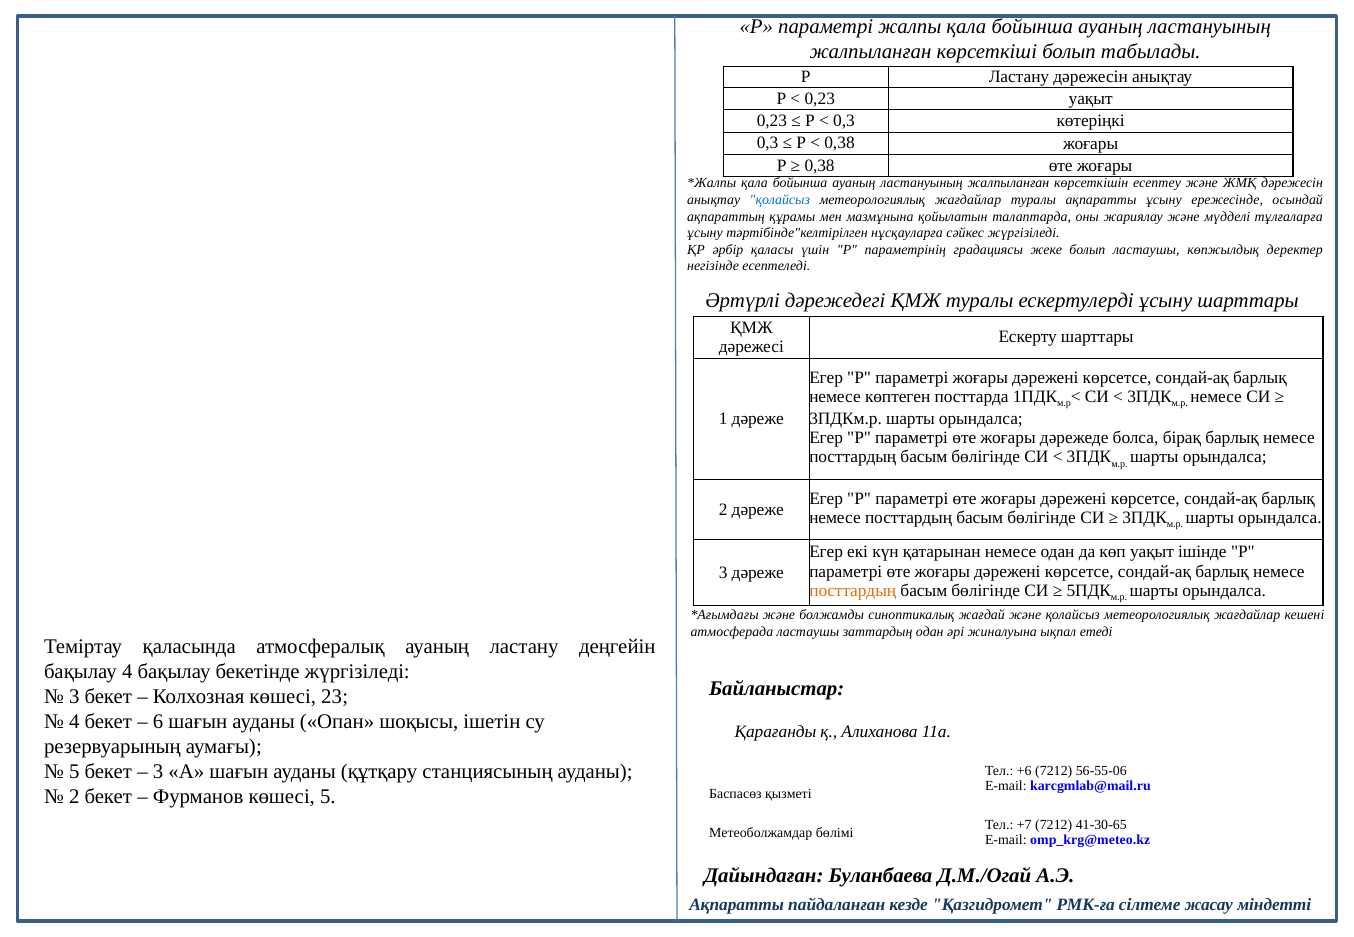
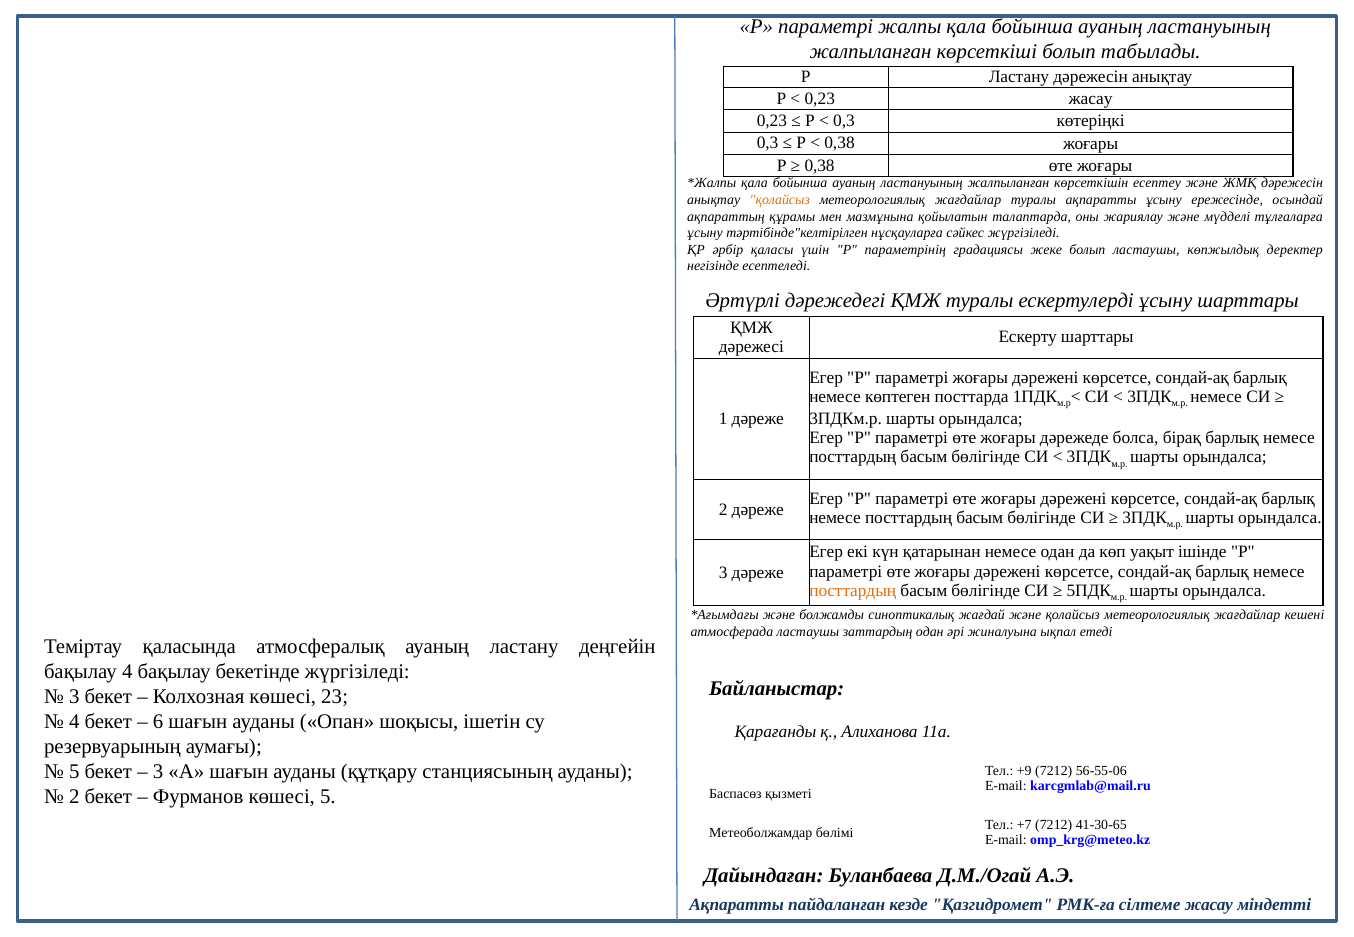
0,23 уақыт: уақыт -> жасау
қолайсыз at (780, 200) colour: blue -> orange
+6: +6 -> +9
